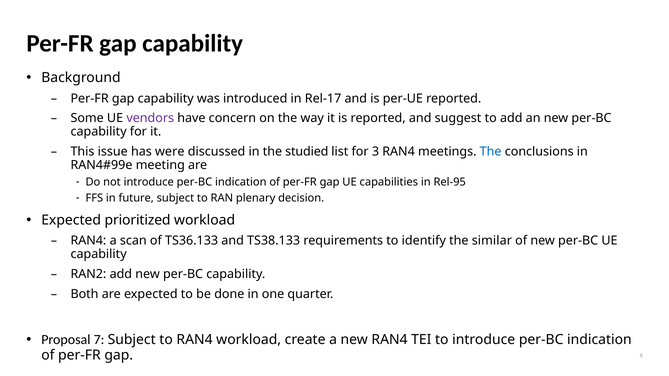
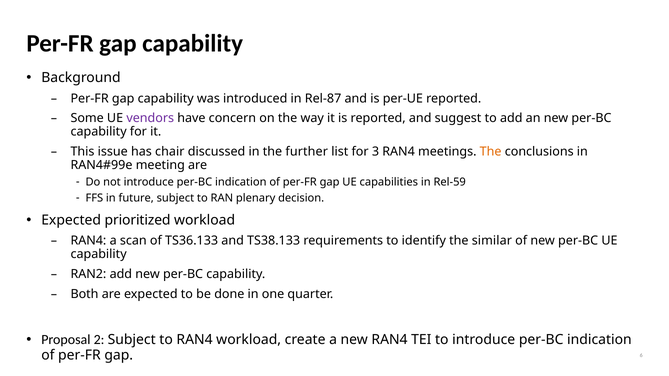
Rel-17: Rel-17 -> Rel-87
were: were -> chair
studied: studied -> further
The at (491, 152) colour: blue -> orange
Rel-95: Rel-95 -> Rel-59
7: 7 -> 2
